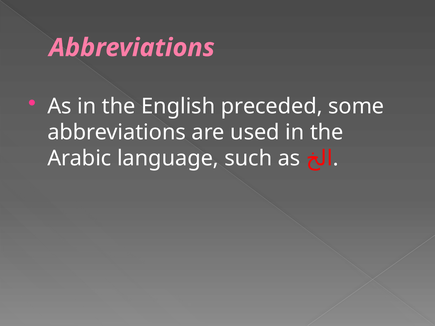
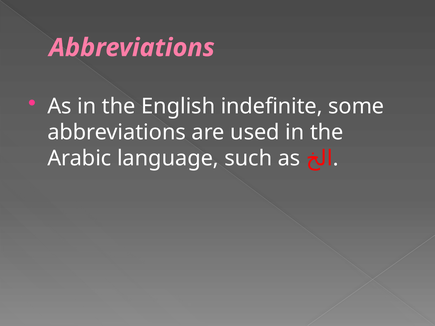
preceded: preceded -> indefinite
